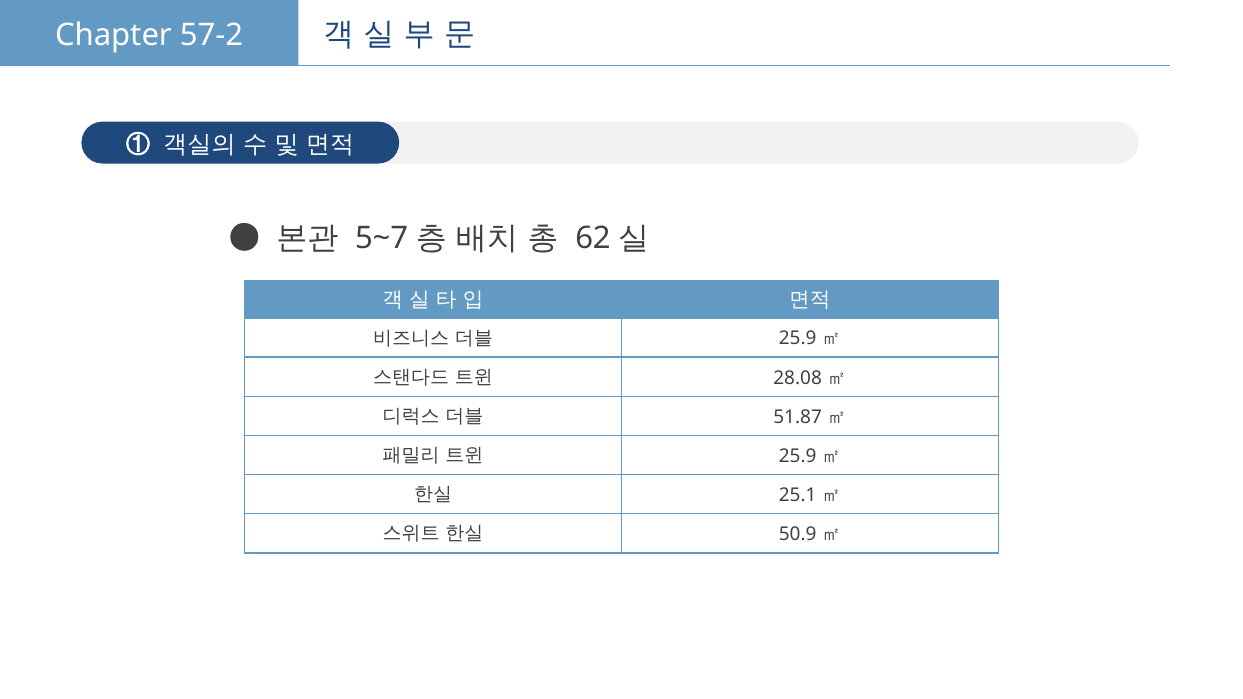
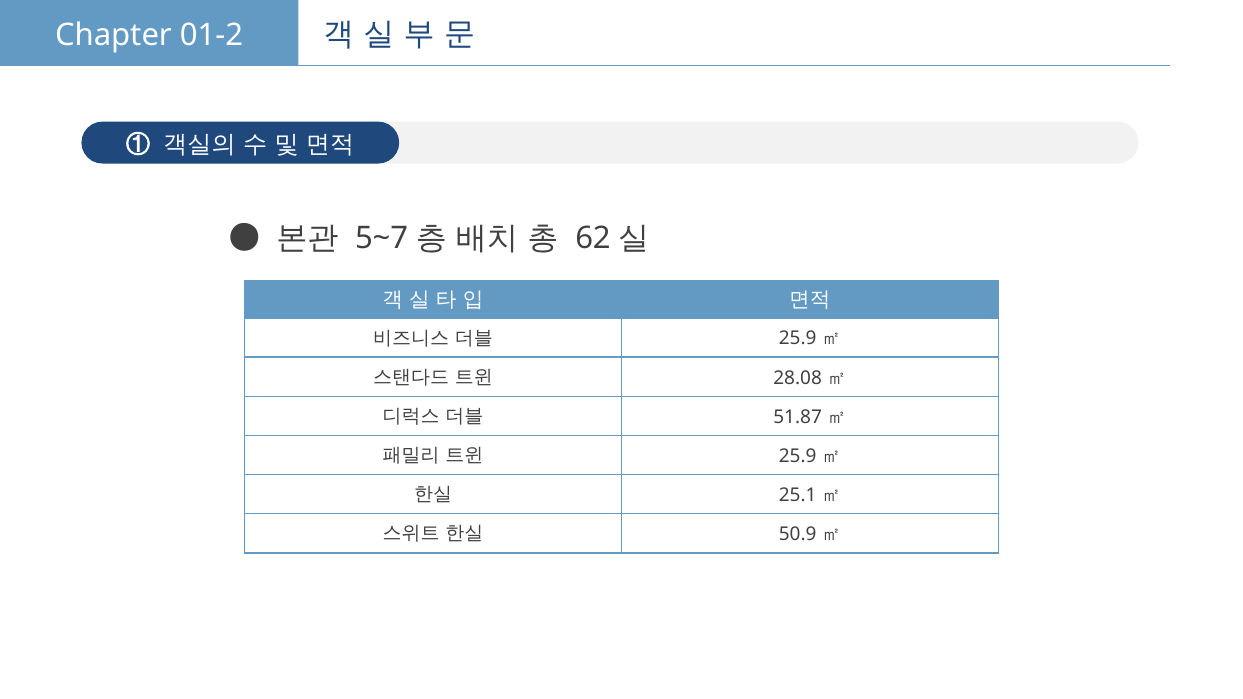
57-2: 57-2 -> 01-2
